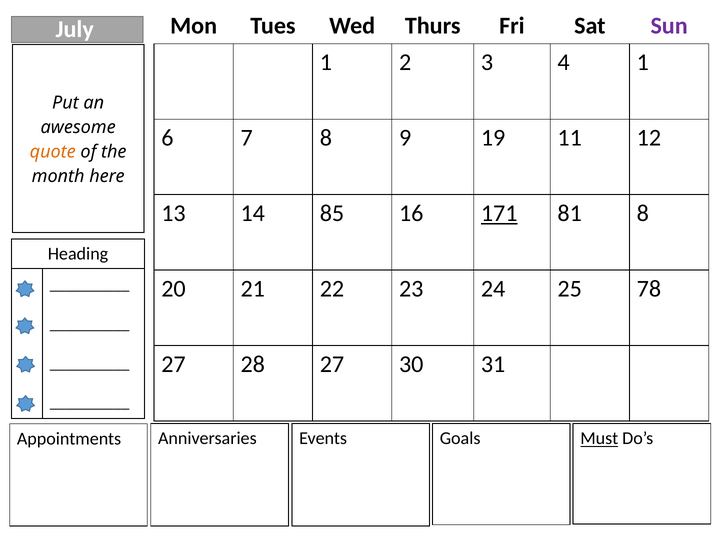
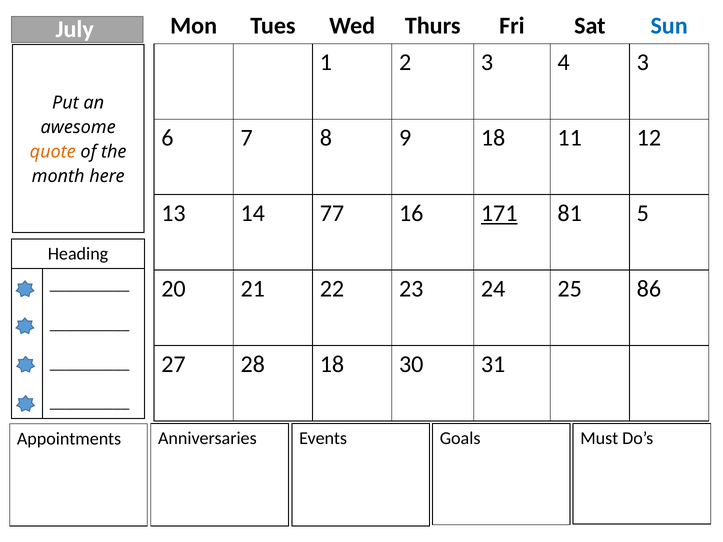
Sun colour: purple -> blue
4 1: 1 -> 3
9 19: 19 -> 18
85: 85 -> 77
81 8: 8 -> 5
78: 78 -> 86
28 27: 27 -> 18
Must underline: present -> none
